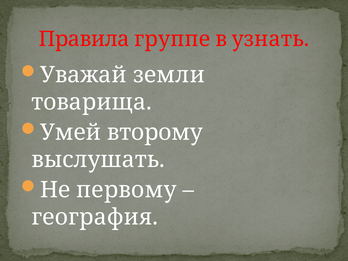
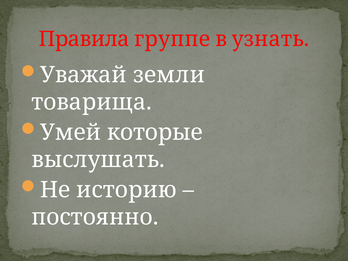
второму: второму -> которые
первому: первому -> историю
география: география -> постоянно
